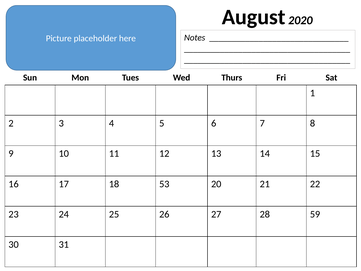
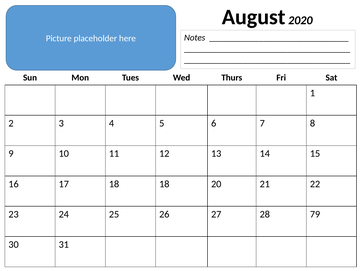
18 53: 53 -> 18
59: 59 -> 79
